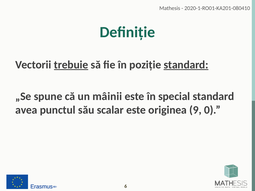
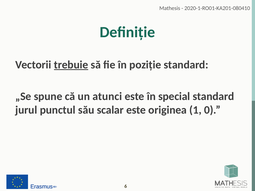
standard at (186, 65) underline: present -> none
mâinii: mâinii -> atunci
avea: avea -> jurul
9: 9 -> 1
